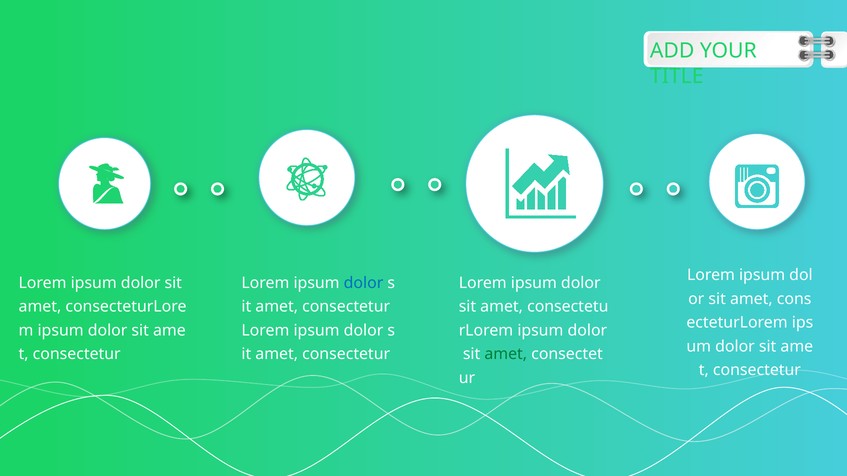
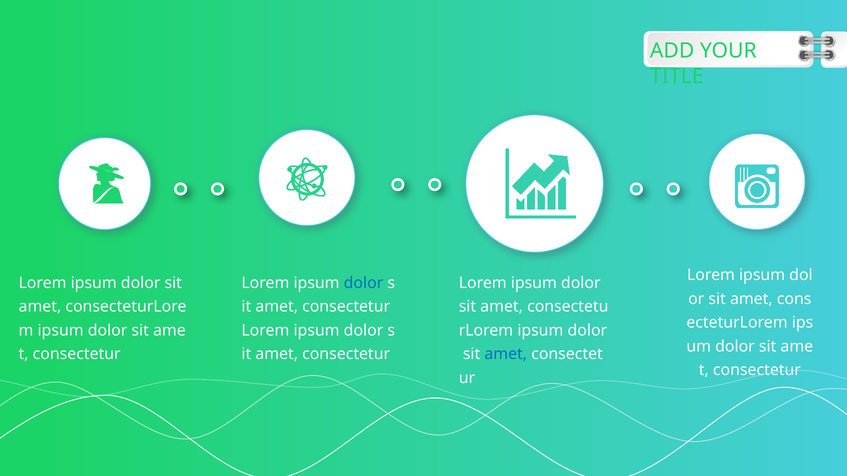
amet at (506, 354) colour: green -> blue
